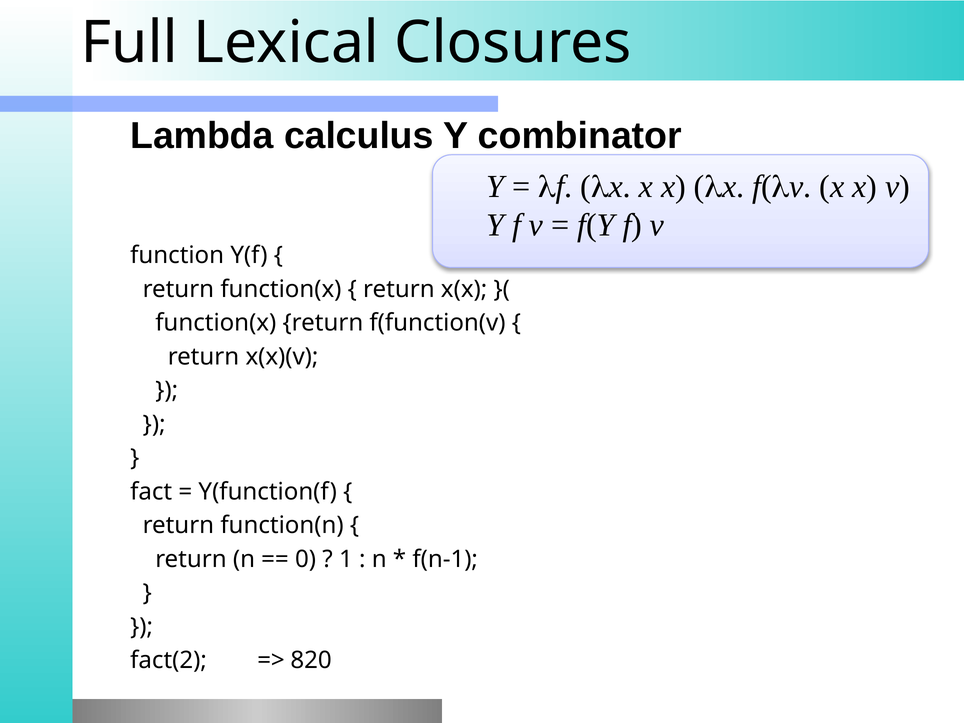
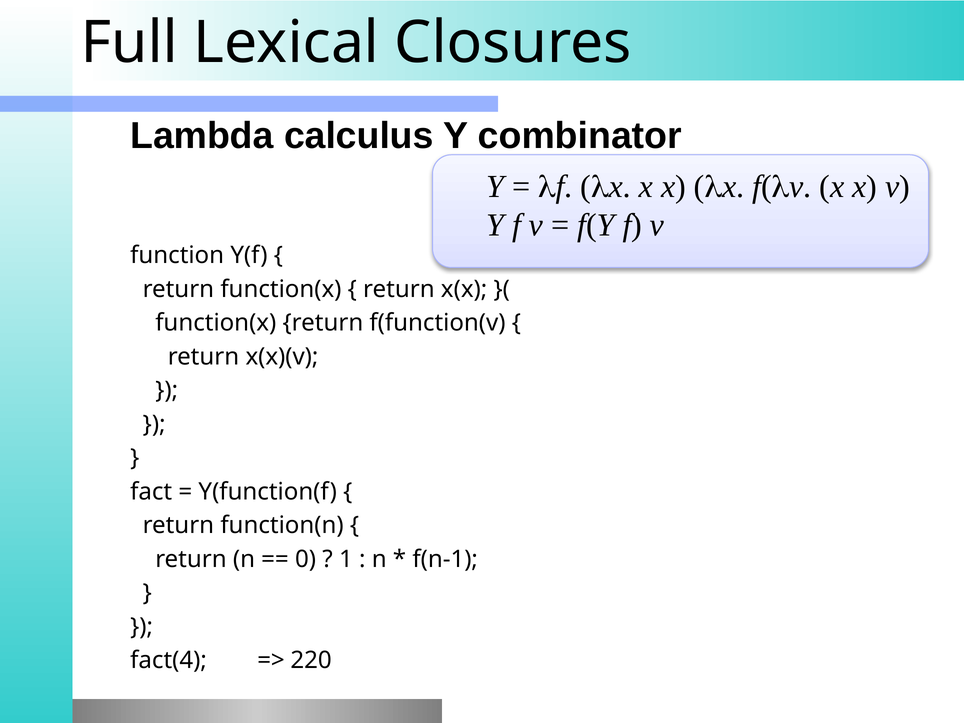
fact(2: fact(2 -> fact(4
820: 820 -> 220
